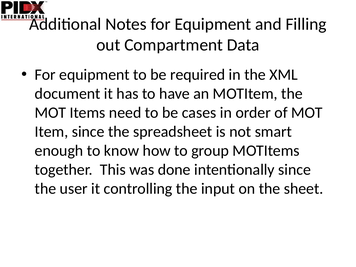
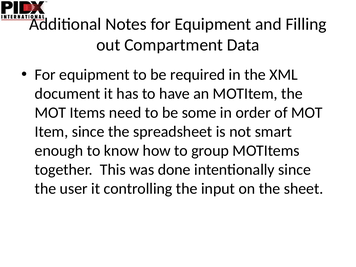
cases: cases -> some
